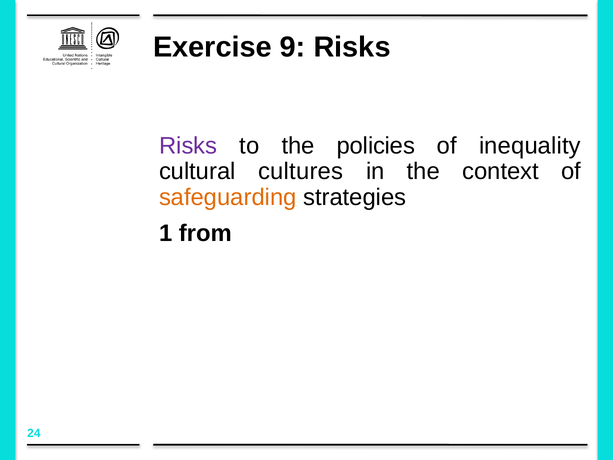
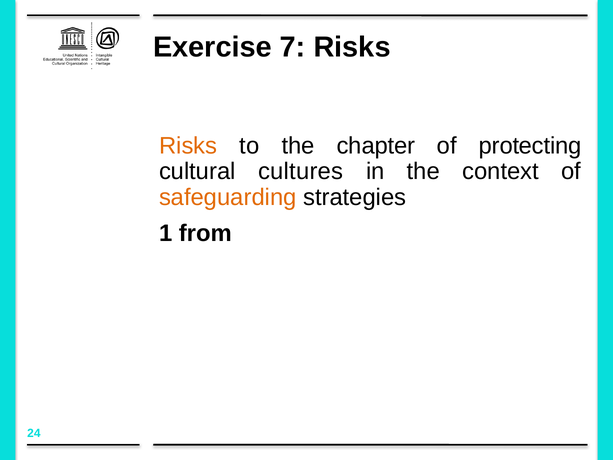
9: 9 -> 7
Risks at (188, 146) colour: purple -> orange
policies: policies -> chapter
inequality: inequality -> protecting
